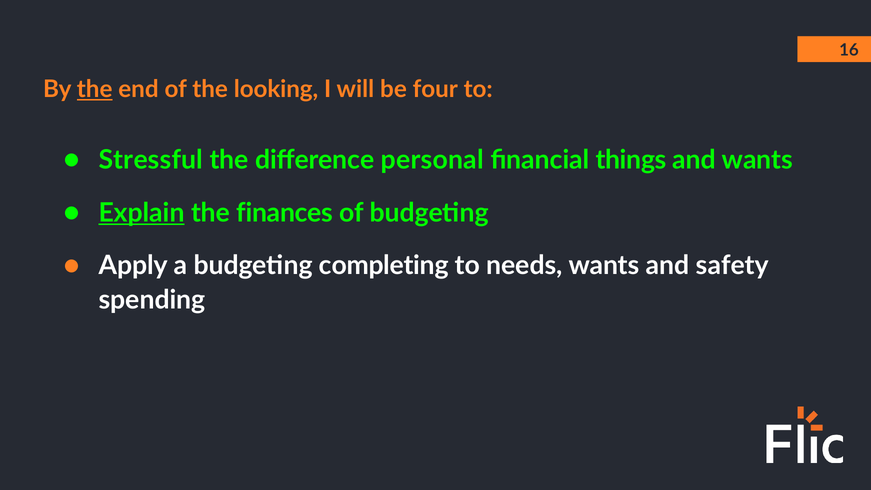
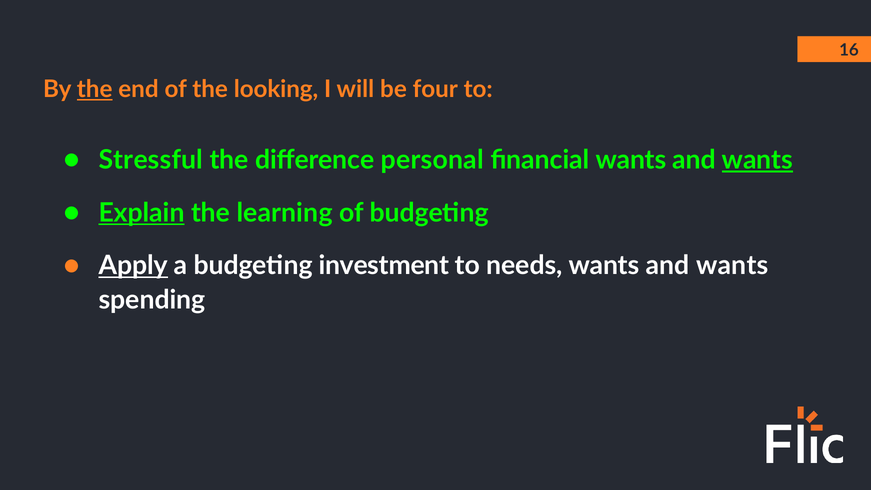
financial things: things -> wants
wants at (757, 160) underline: none -> present
finances: finances -> learning
Apply underline: none -> present
completing: completing -> investment
needs wants and safety: safety -> wants
